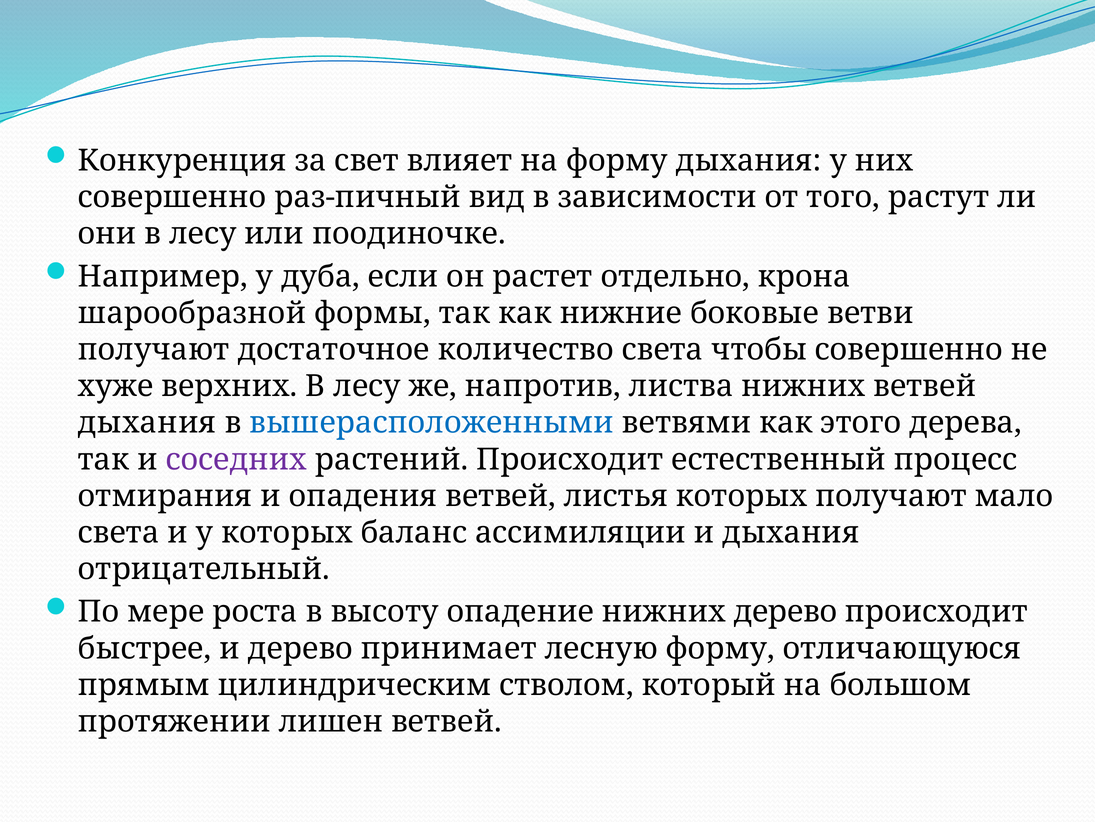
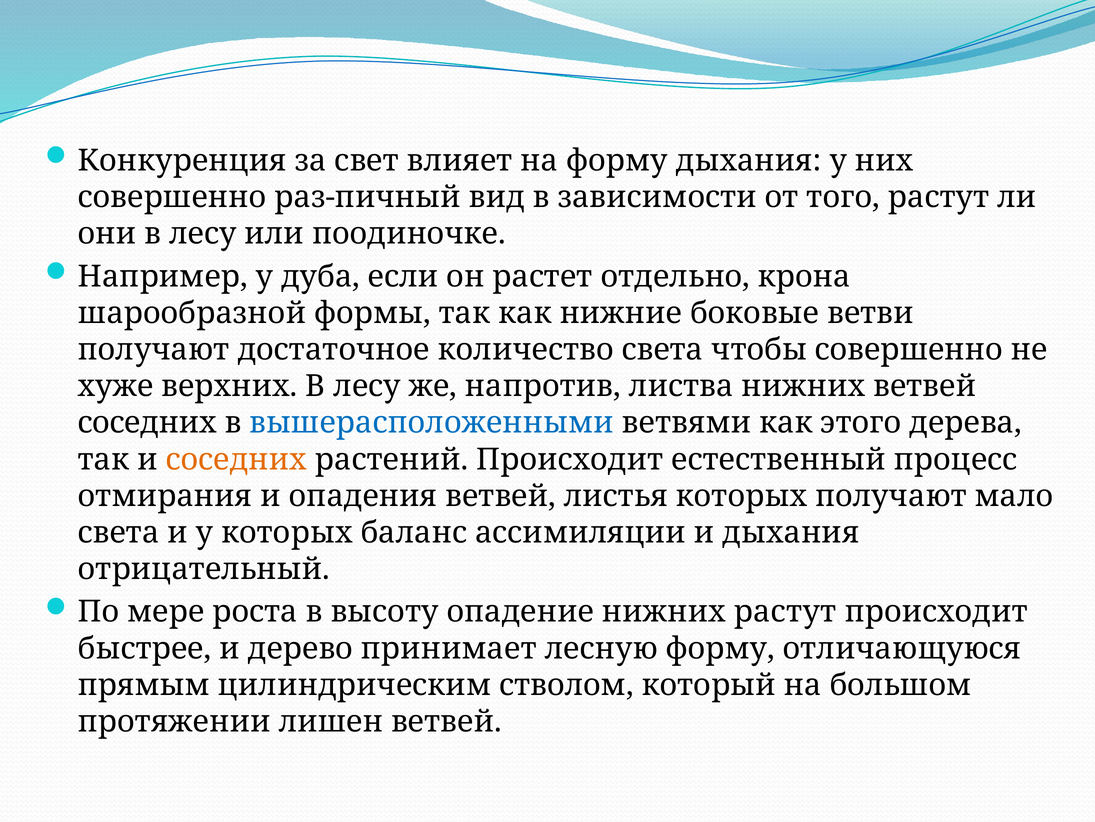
дыхания at (147, 422): дыхания -> соседних
соседних at (236, 459) colour: purple -> orange
нижних дерево: дерево -> растут
